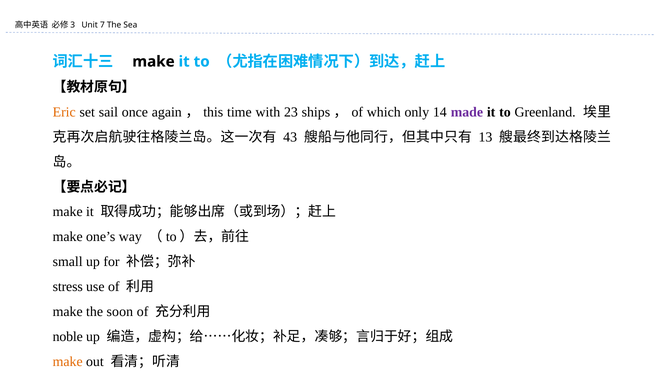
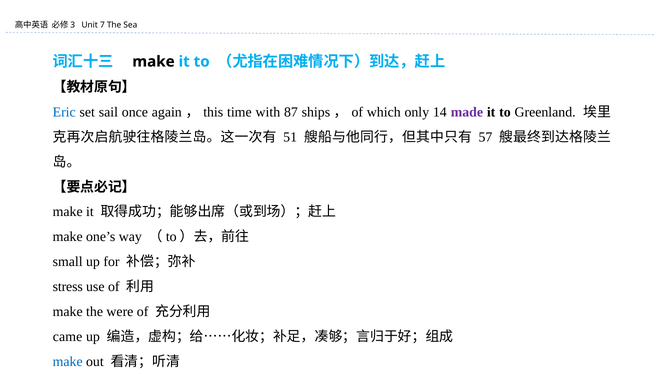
Eric colour: orange -> blue
23: 23 -> 87
43: 43 -> 51
13: 13 -> 57
soon: soon -> were
noble: noble -> came
make at (68, 361) colour: orange -> blue
